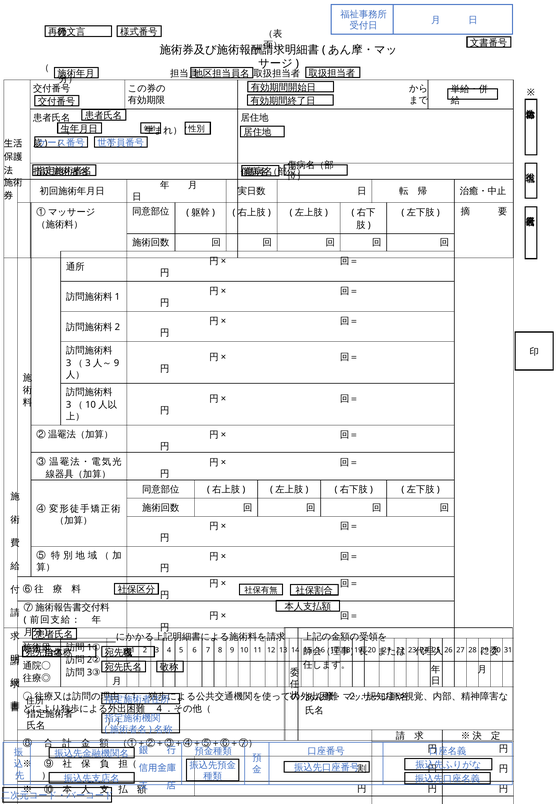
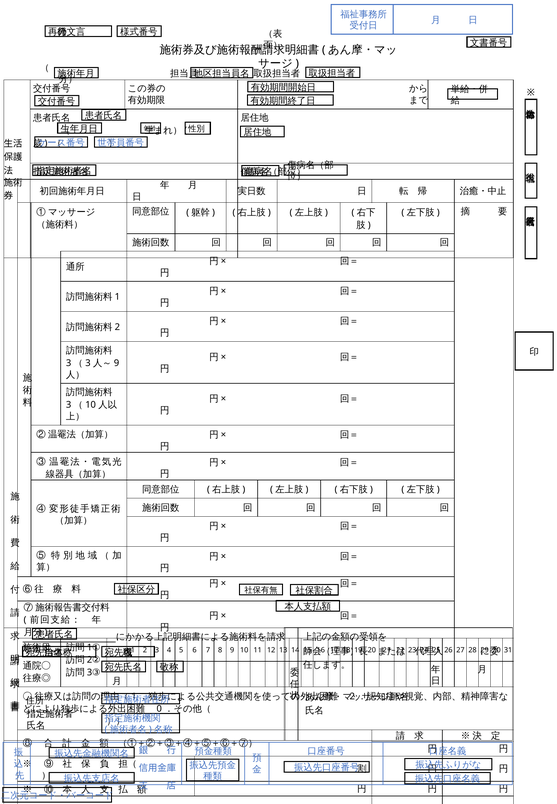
4 at (159, 709): 4 -> 0
